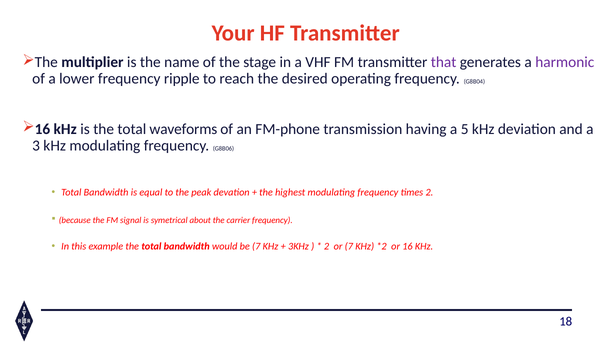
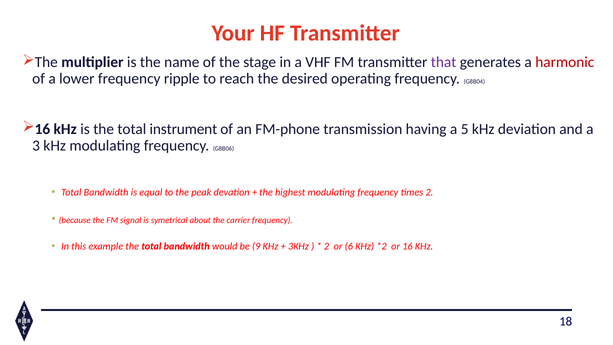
harmonic colour: purple -> red
waveforms: waveforms -> instrument
be 7: 7 -> 9
or 7: 7 -> 6
